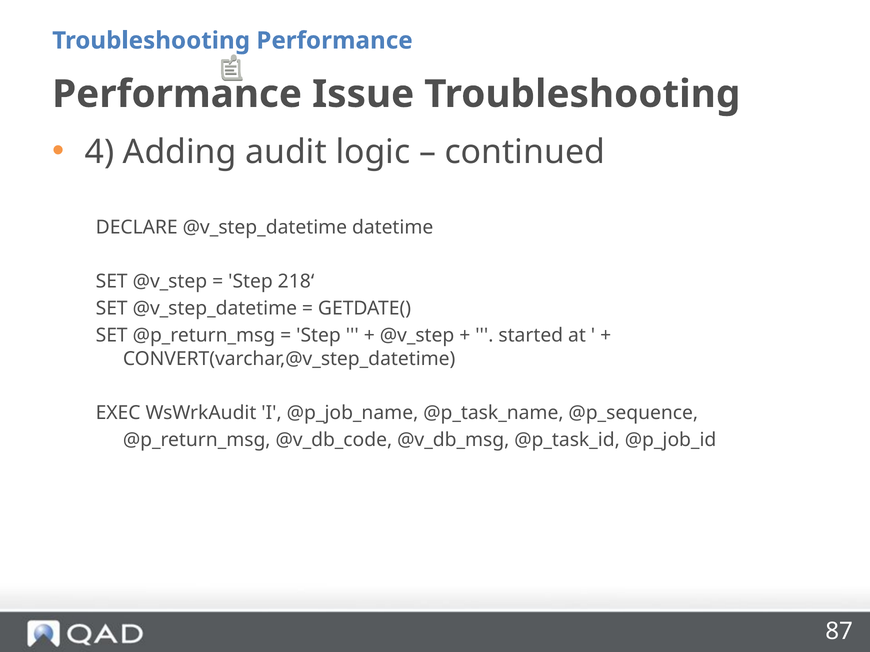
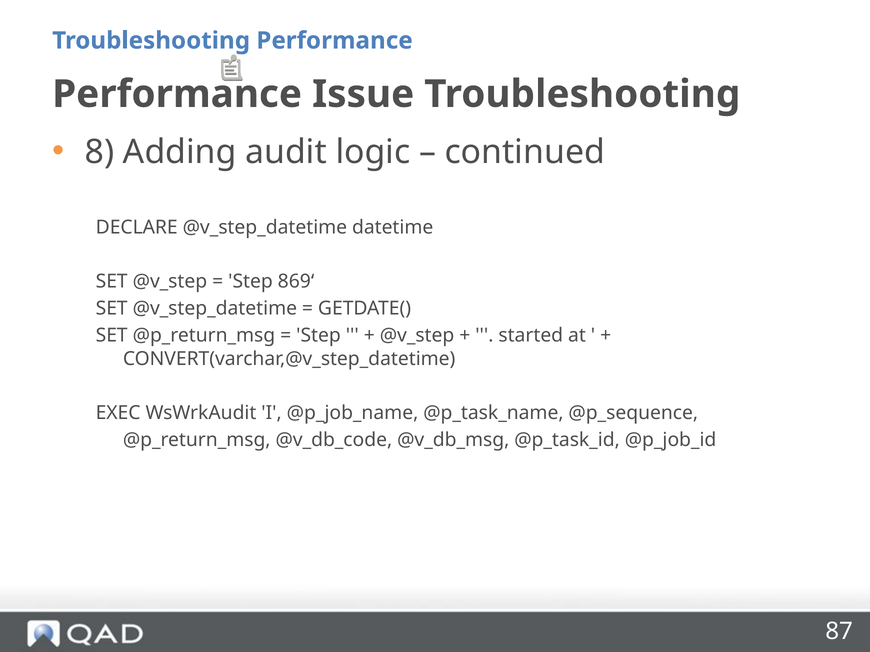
4: 4 -> 8
218‘: 218‘ -> 869‘
